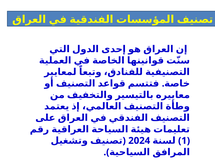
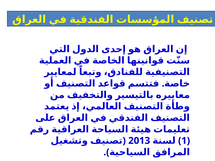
2024: 2024 -> 2013
